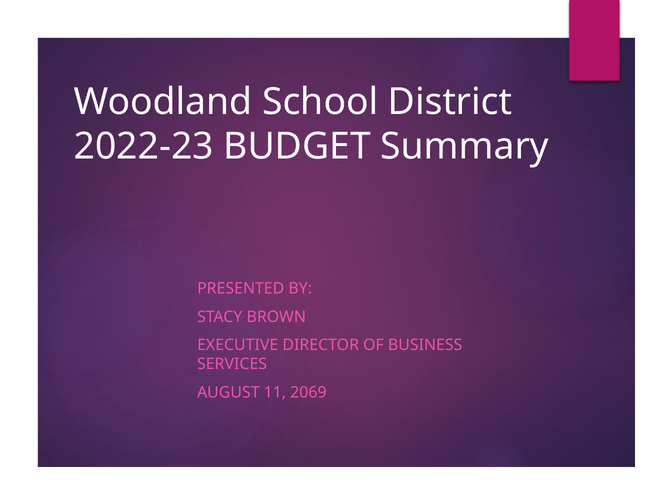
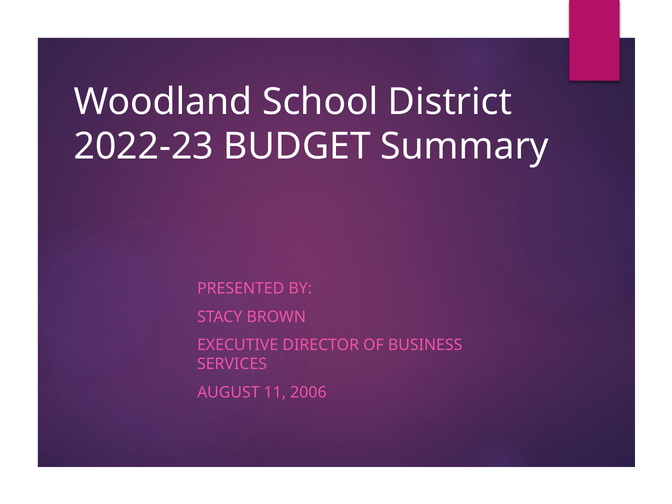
2069: 2069 -> 2006
